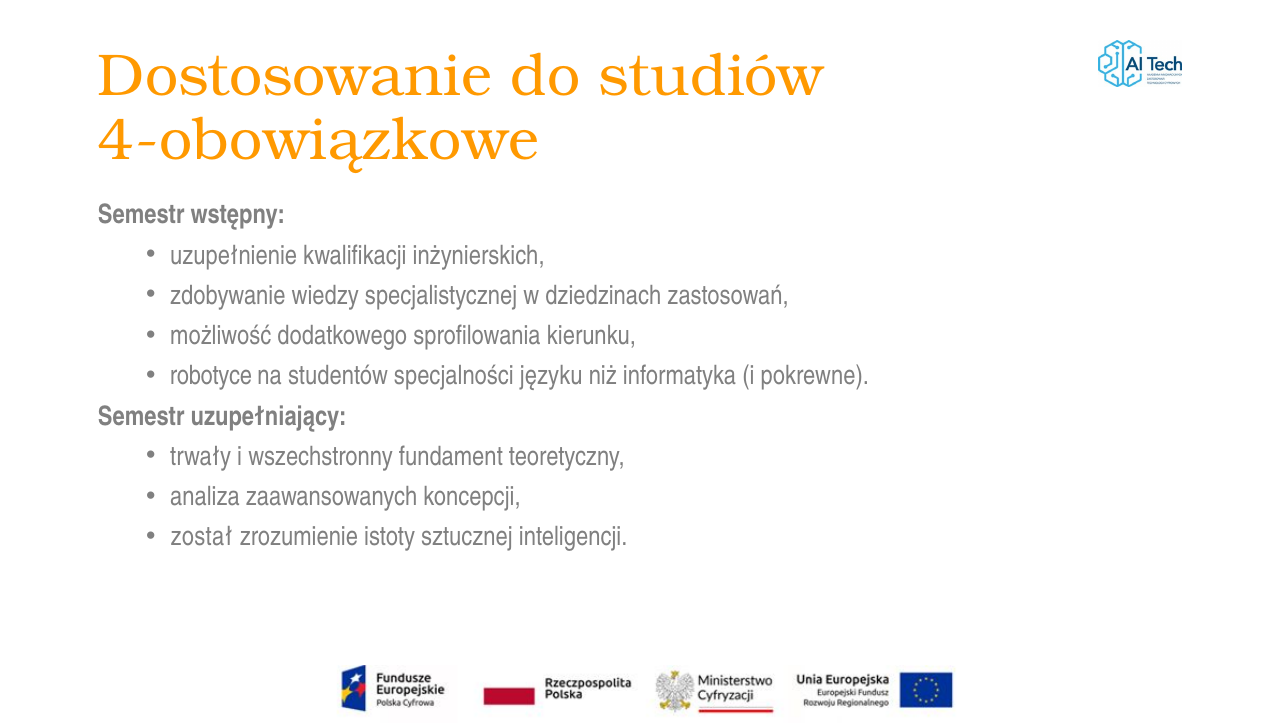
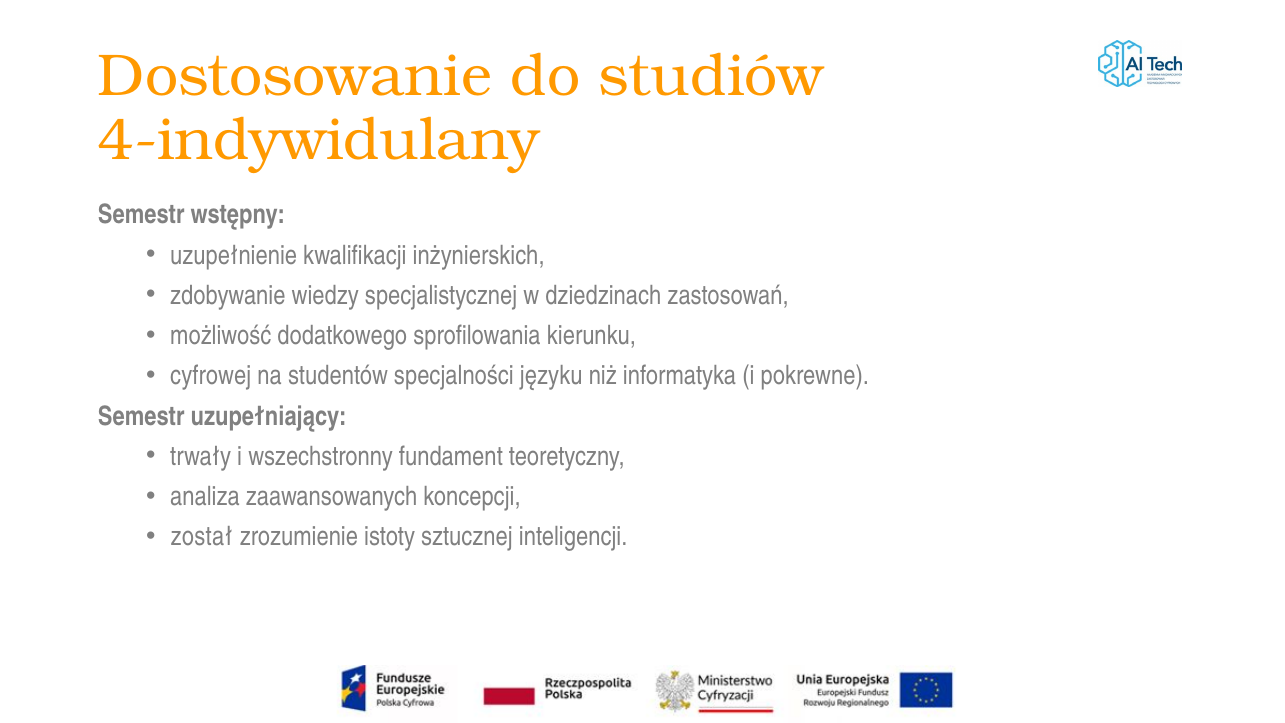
4-obowiązkowe: 4-obowiązkowe -> 4-indywidulany
robotyce: robotyce -> cyfrowej
